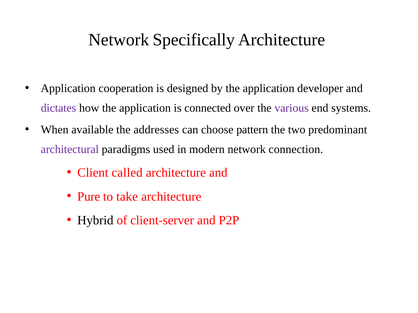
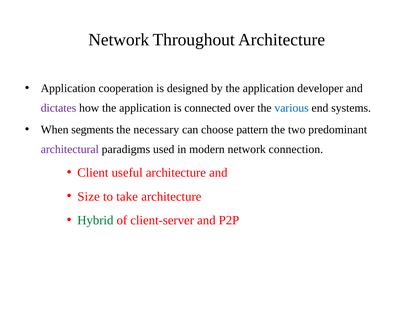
Specifically: Specifically -> Throughout
various colour: purple -> blue
available: available -> segments
addresses: addresses -> necessary
called: called -> useful
Pure: Pure -> Size
Hybrid colour: black -> green
